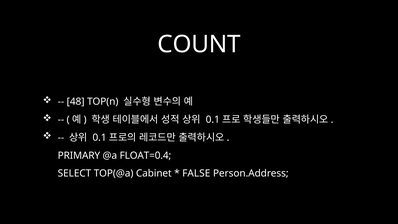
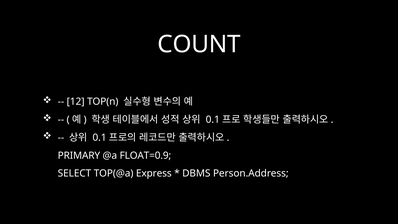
48: 48 -> 12
FLOAT=0.4: FLOAT=0.4 -> FLOAT=0.9
Cabinet: Cabinet -> Express
FALSE: FALSE -> DBMS
